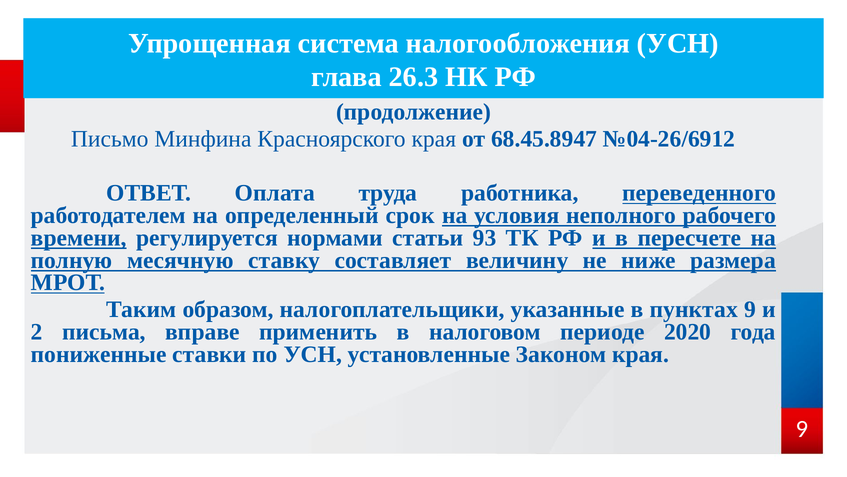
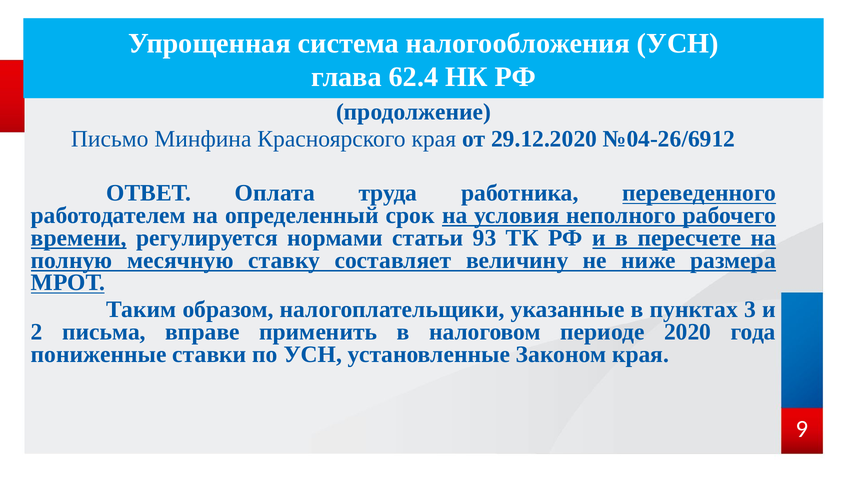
26.3: 26.3 -> 62.4
68.45.8947: 68.45.8947 -> 29.12.2020
пунктах 9: 9 -> 3
